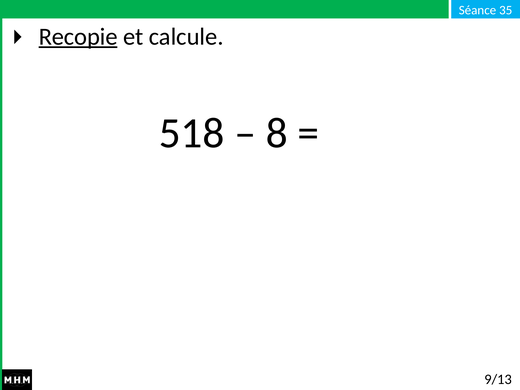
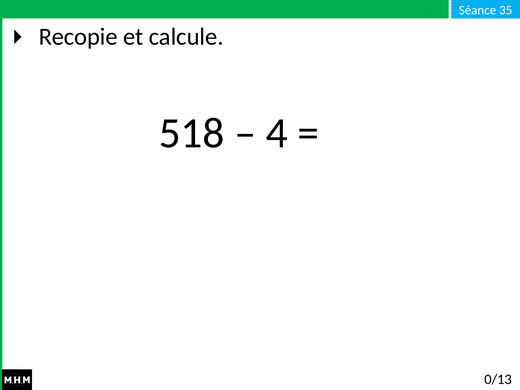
Recopie underline: present -> none
8: 8 -> 4
9/13: 9/13 -> 0/13
